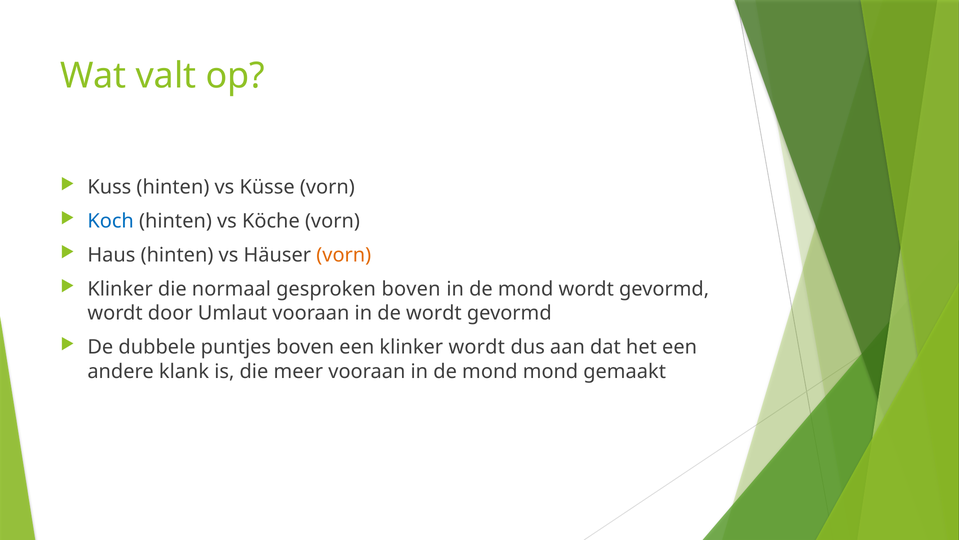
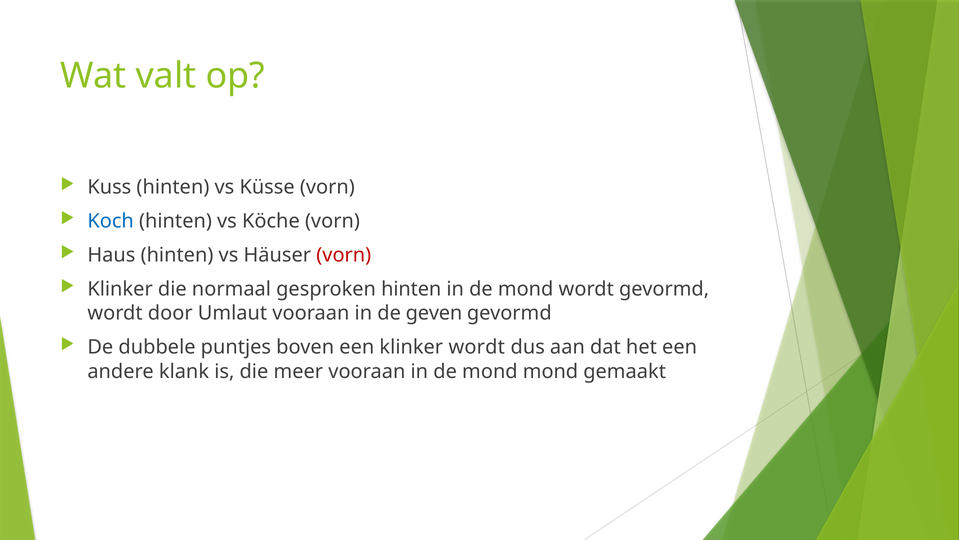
vorn at (344, 255) colour: orange -> red
gesproken boven: boven -> hinten
de wordt: wordt -> geven
